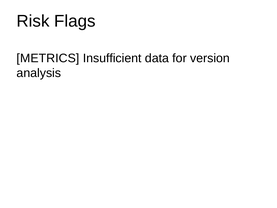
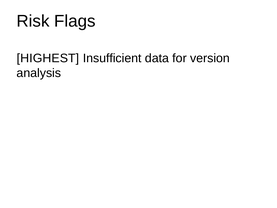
METRICS: METRICS -> HIGHEST
